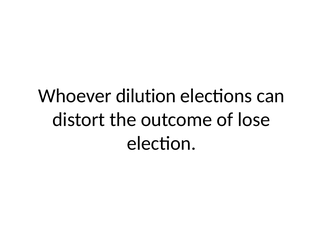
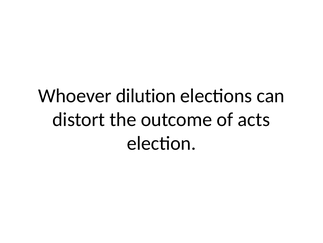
lose: lose -> acts
